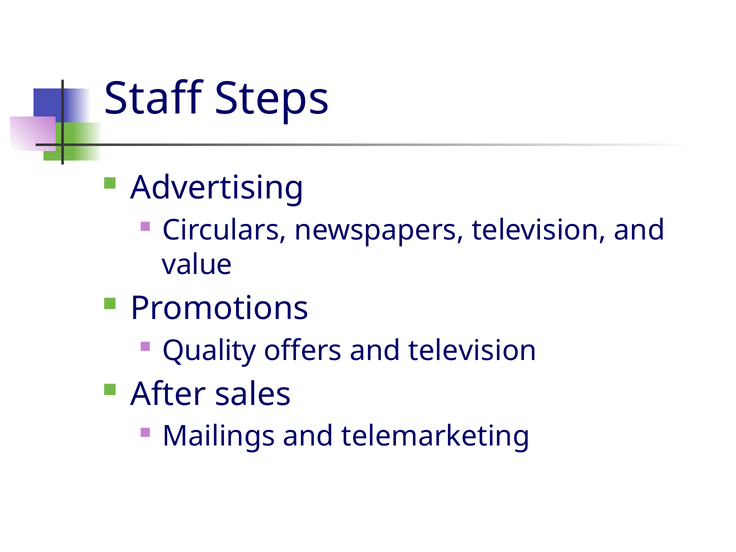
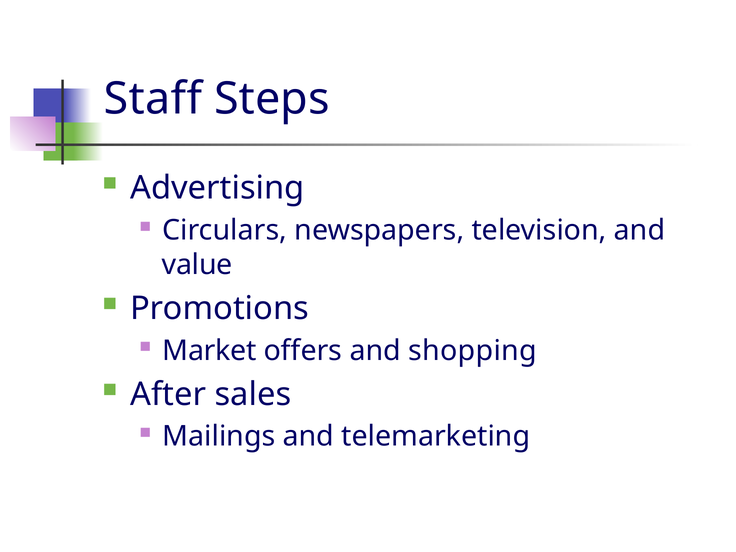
Quality: Quality -> Market
and television: television -> shopping
